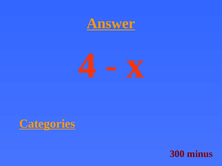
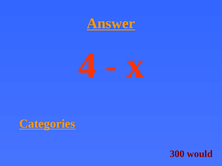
minus: minus -> would
